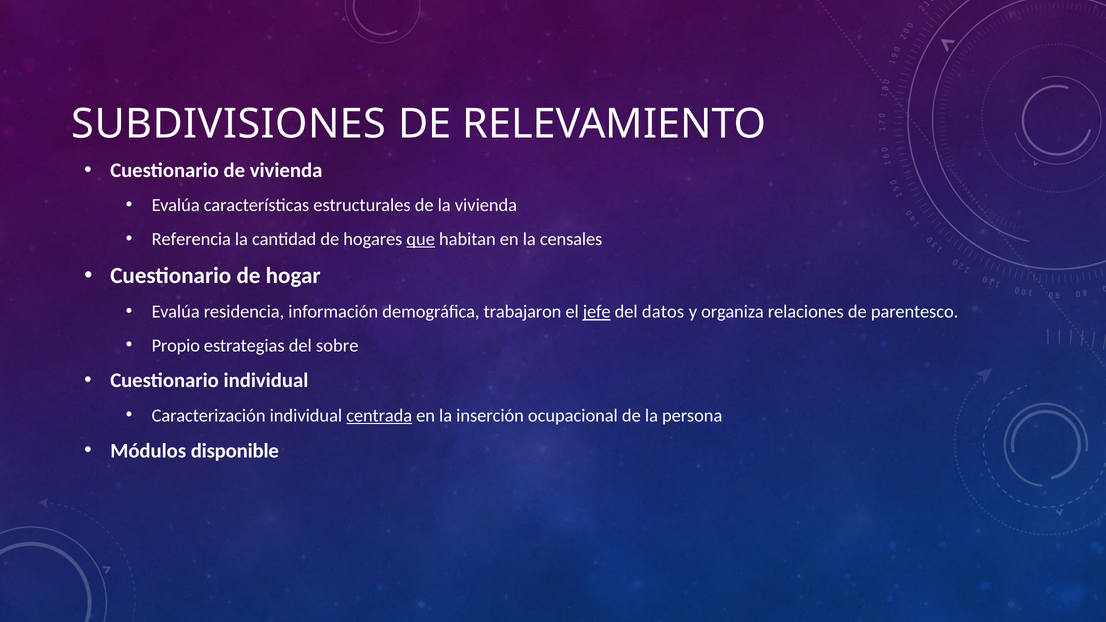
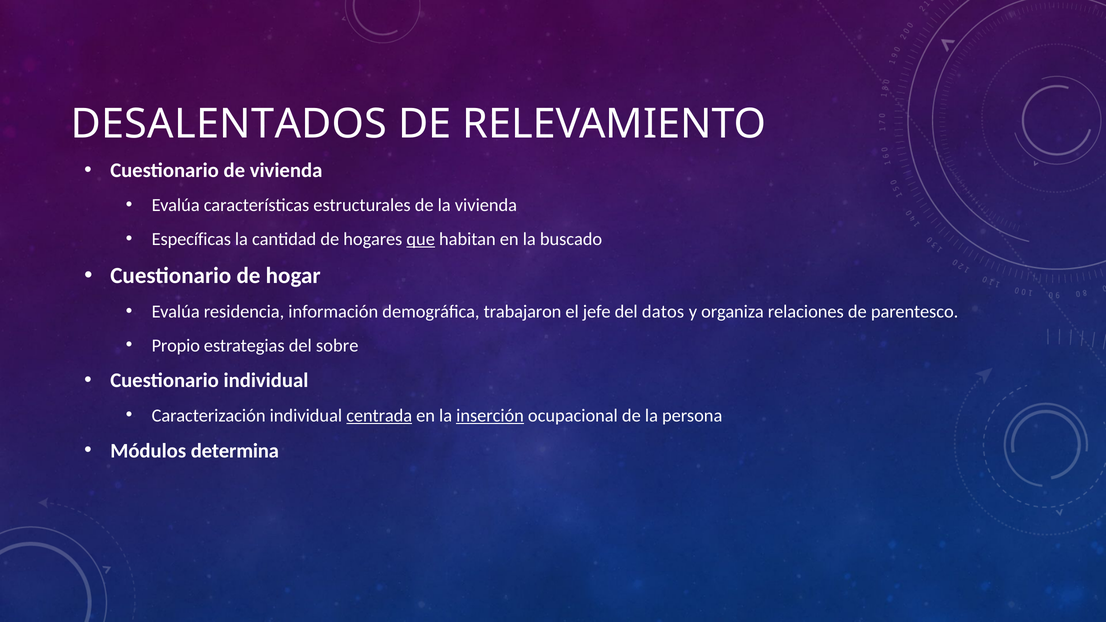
SUBDIVISIONES: SUBDIVISIONES -> DESALENTADOS
Referencia: Referencia -> Específicas
censales: censales -> buscado
jefe underline: present -> none
inserción underline: none -> present
disponible: disponible -> determina
